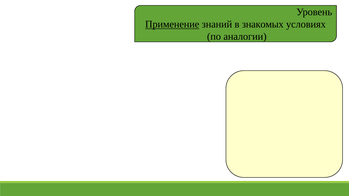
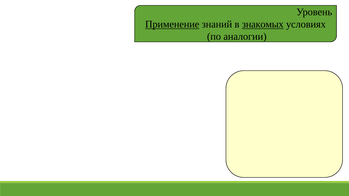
знакомых underline: none -> present
